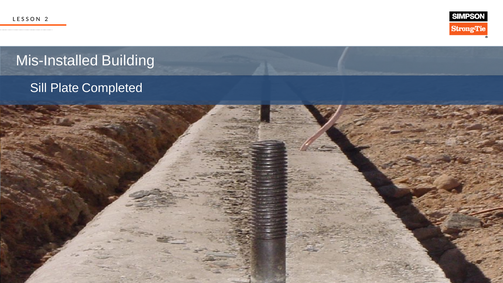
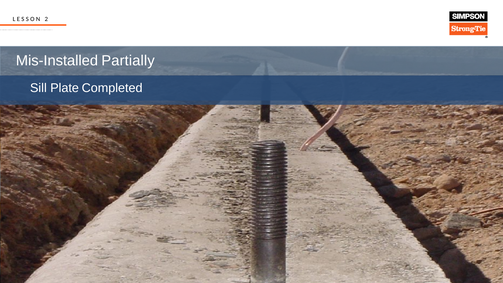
Building: Building -> Partially
